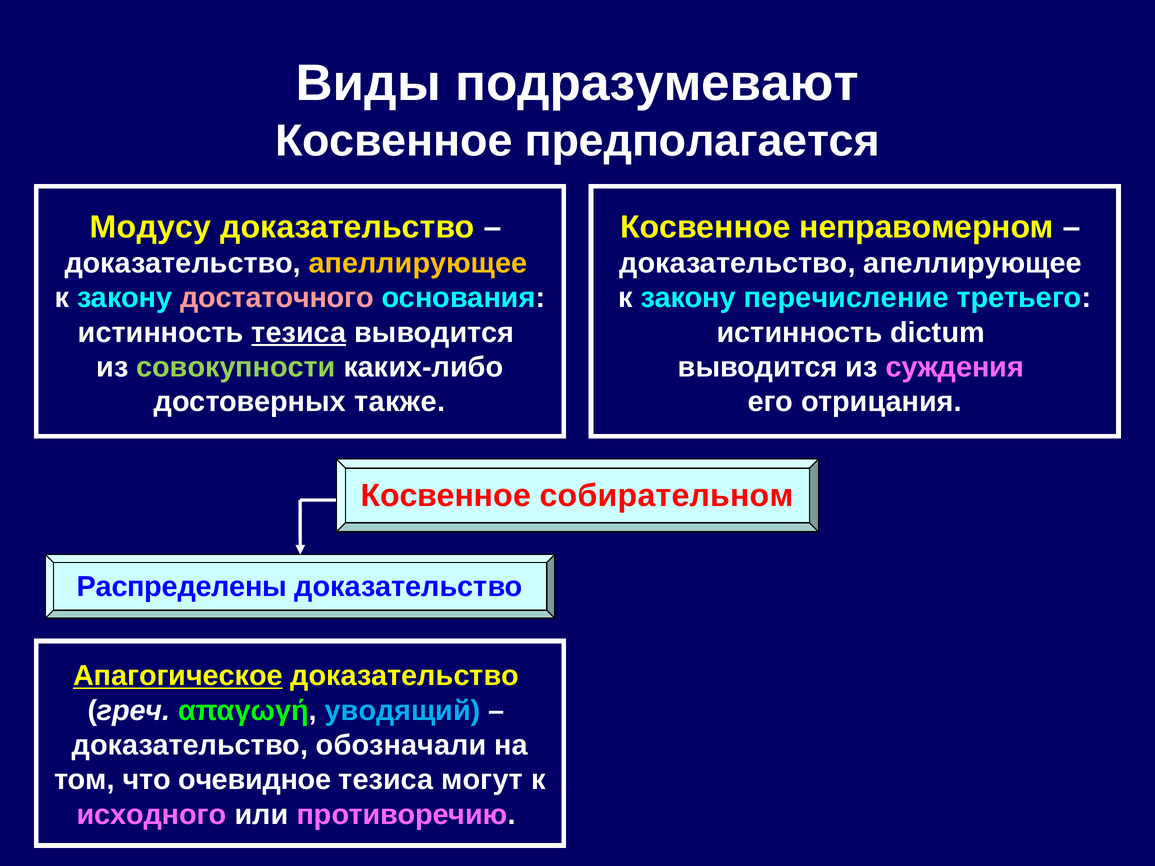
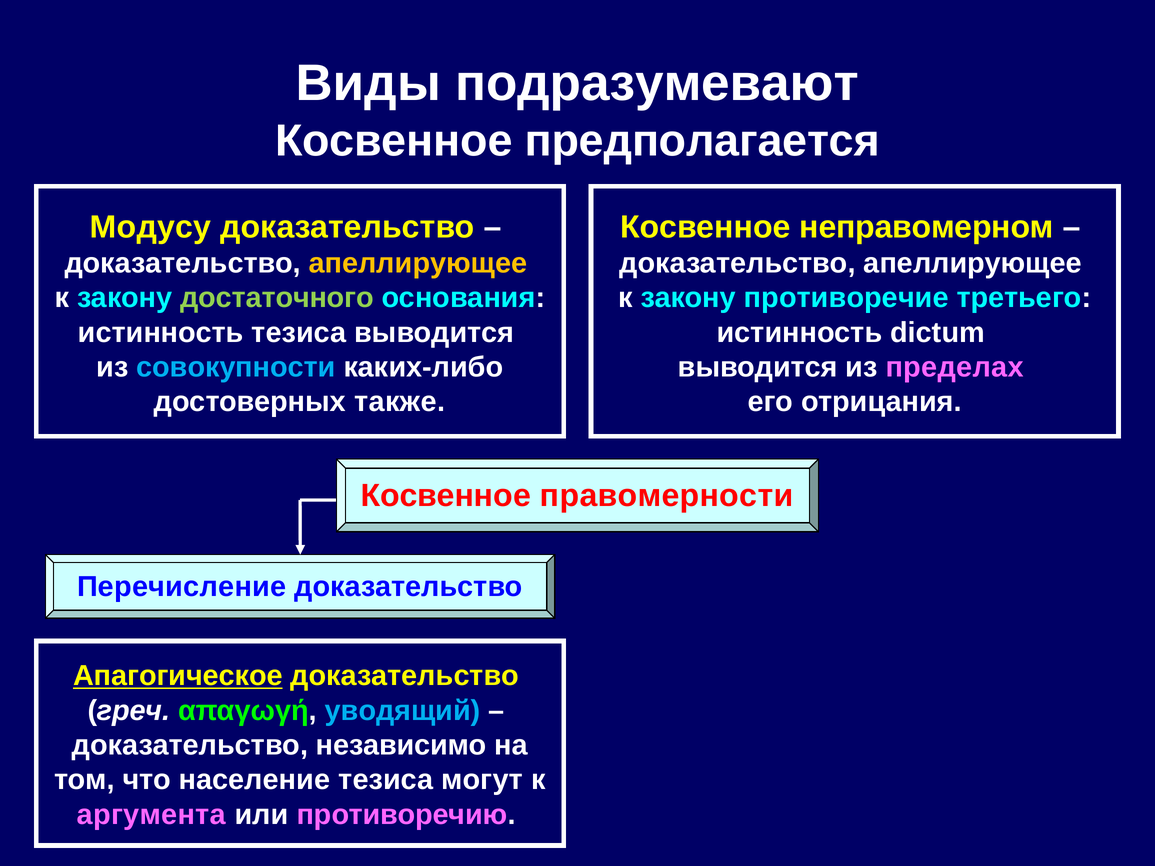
достаточного colour: pink -> light green
перечисление: перечисление -> противоречие
тезиса at (299, 333) underline: present -> none
совокупности colour: light green -> light blue
суждения: суждения -> пределах
собирательном: собирательном -> правомерности
Распределены: Распределены -> Перечисление
обозначали: обозначали -> независимо
очевидное: очевидное -> население
исходного: исходного -> аргумента
